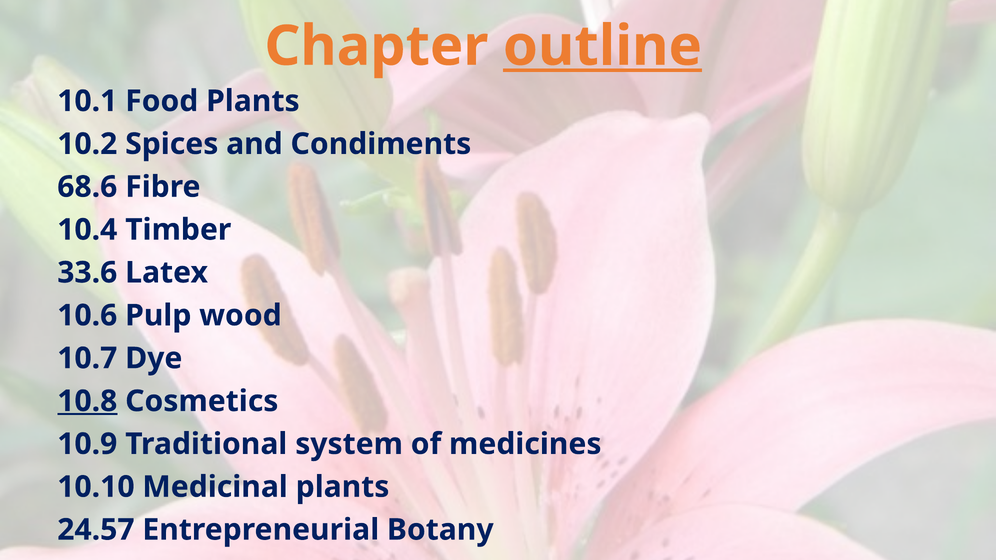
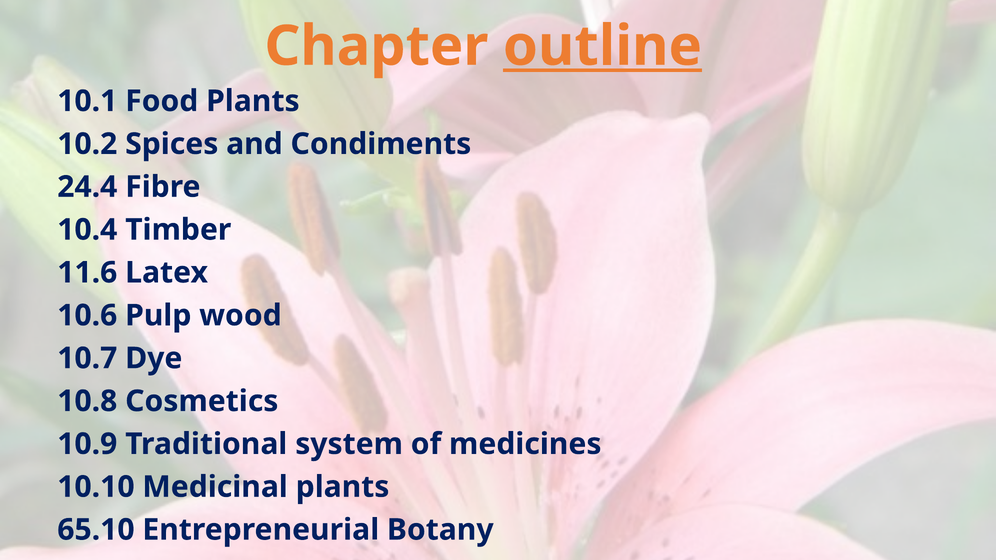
68.6: 68.6 -> 24.4
33.6: 33.6 -> 11.6
10.8 underline: present -> none
24.57: 24.57 -> 65.10
